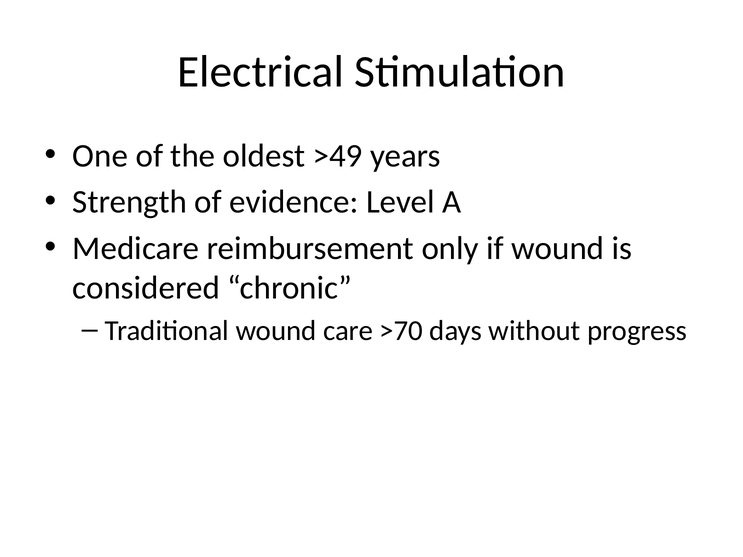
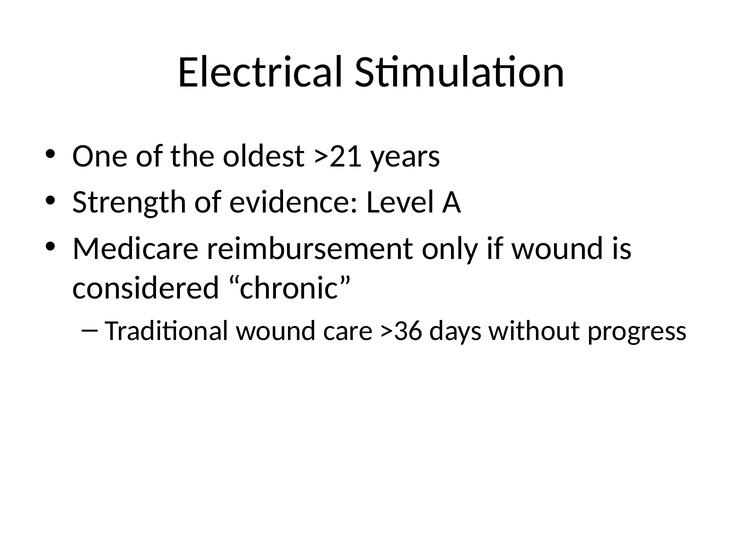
>49: >49 -> >21
>70: >70 -> >36
